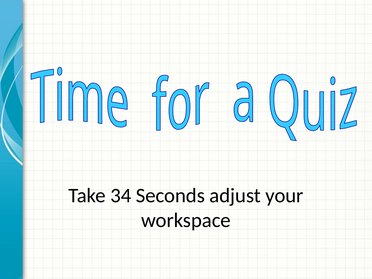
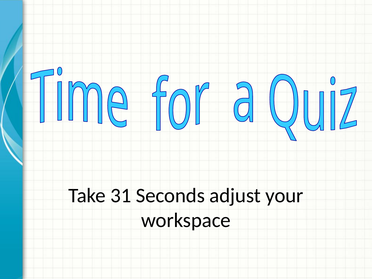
34: 34 -> 31
